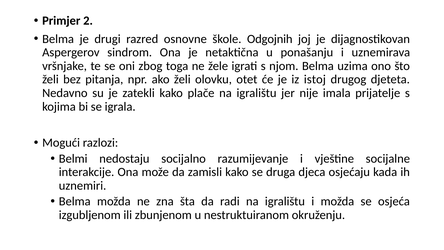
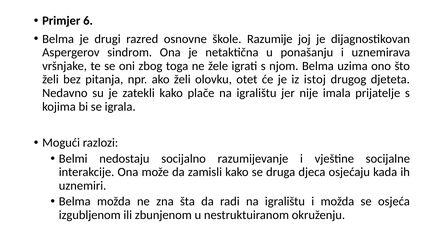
2: 2 -> 6
Odgojnih: Odgojnih -> Razumije
